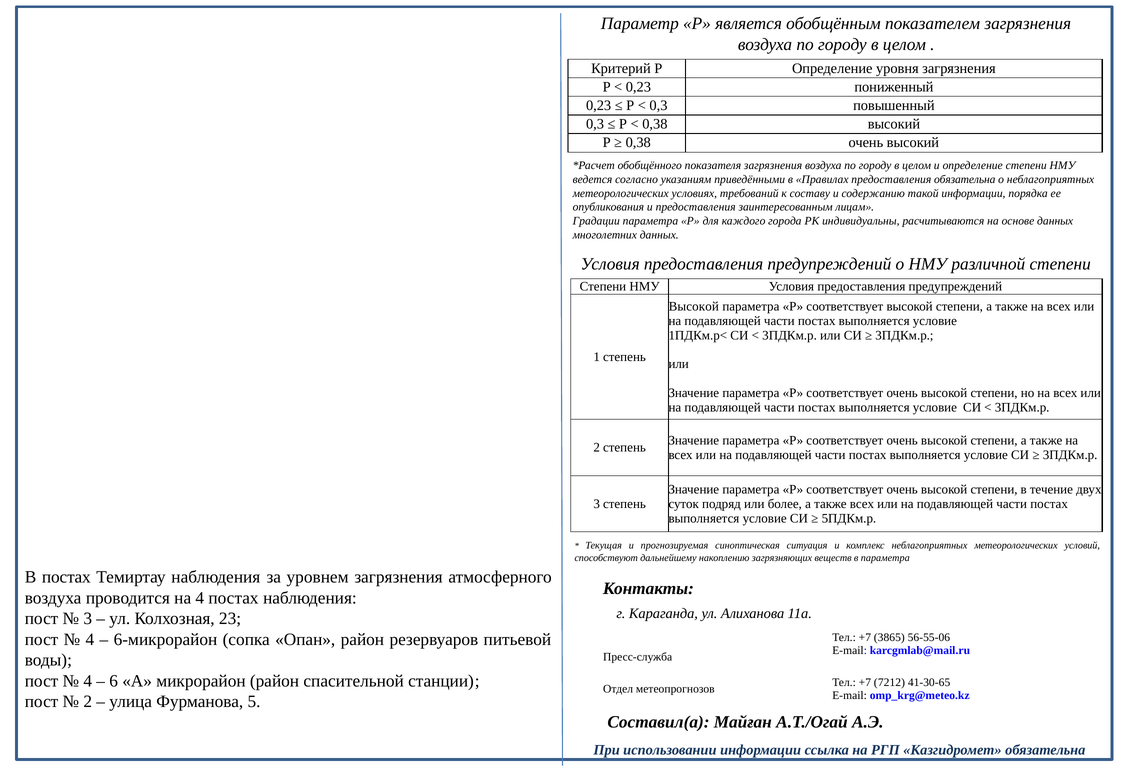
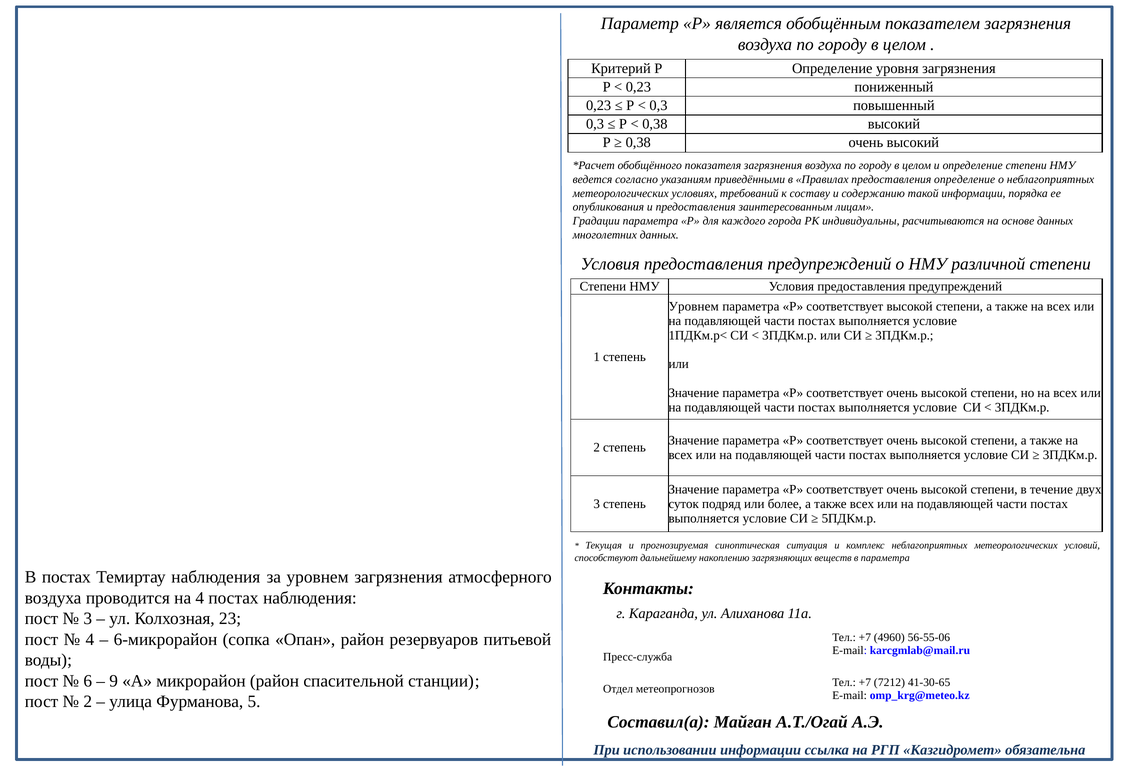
предоставления обязательна: обязательна -> определение
Высокой at (694, 307): Высокой -> Уровнем
3865: 3865 -> 4960
4 at (88, 681): 4 -> 6
6: 6 -> 9
